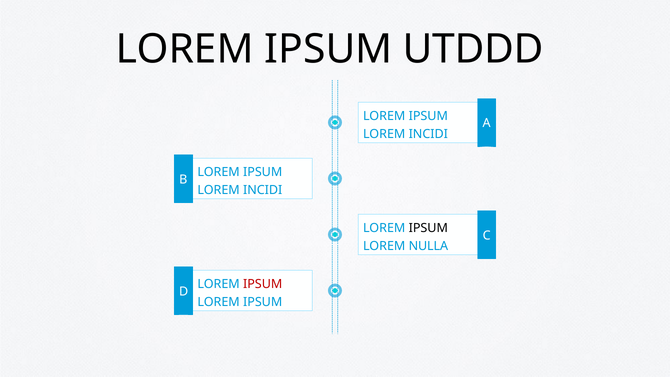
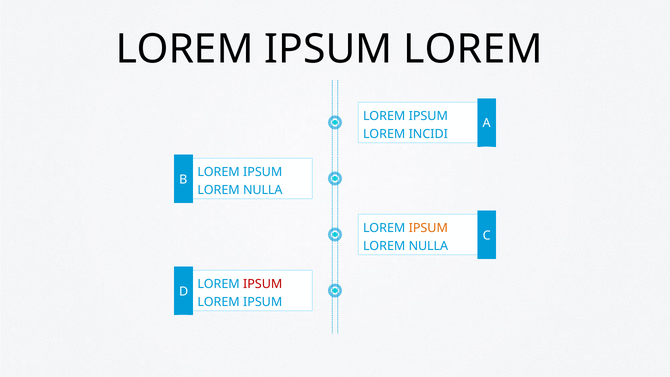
UTDDD at (473, 49): UTDDD -> LOREM
INCIDI at (263, 190): INCIDI -> NULLA
IPSUM at (428, 228) colour: black -> orange
